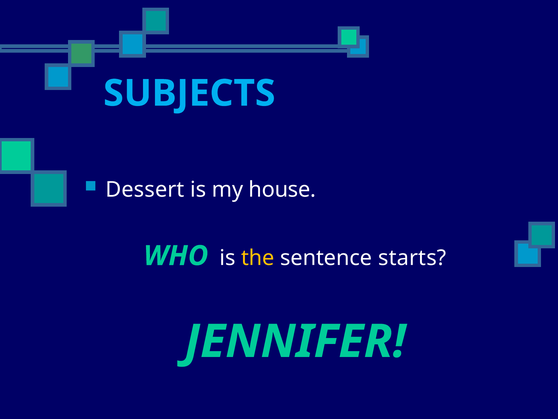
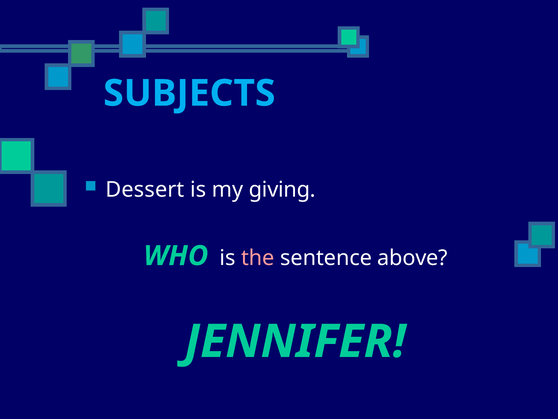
house: house -> giving
the colour: yellow -> pink
starts: starts -> above
